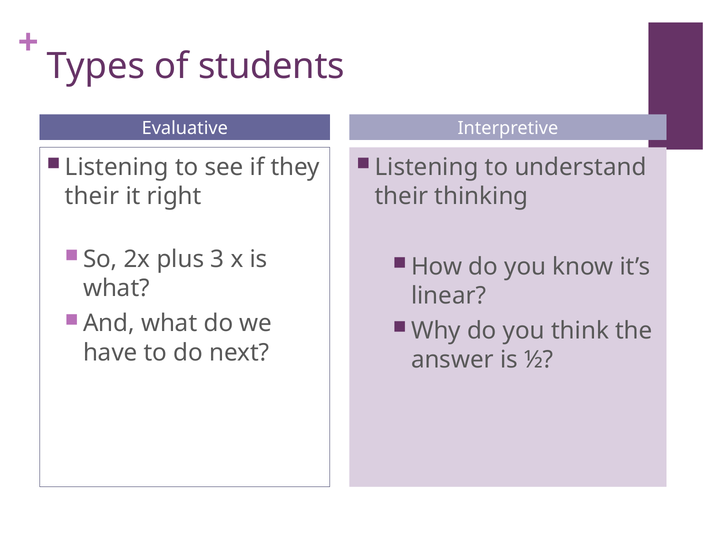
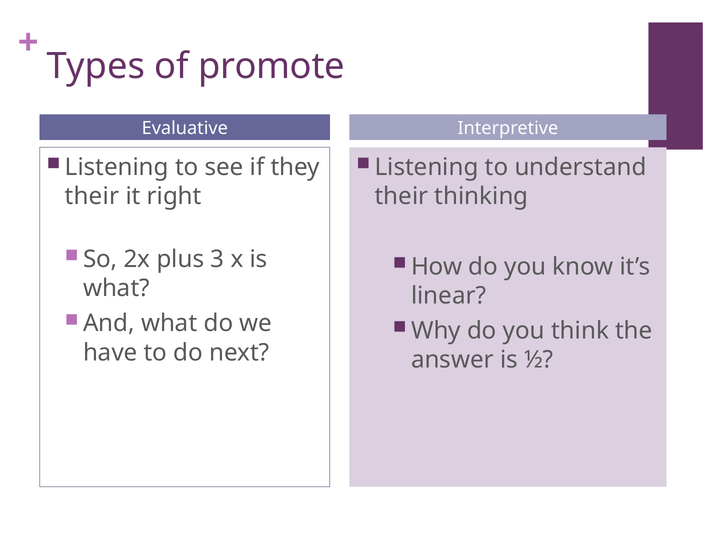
students: students -> promote
